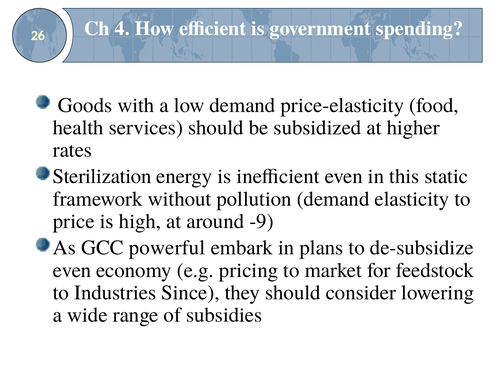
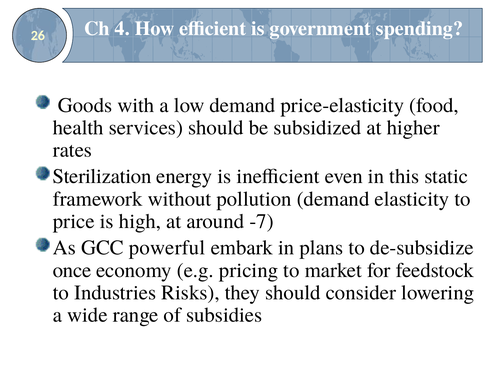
-9: -9 -> -7
even at (72, 270): even -> once
Since: Since -> Risks
